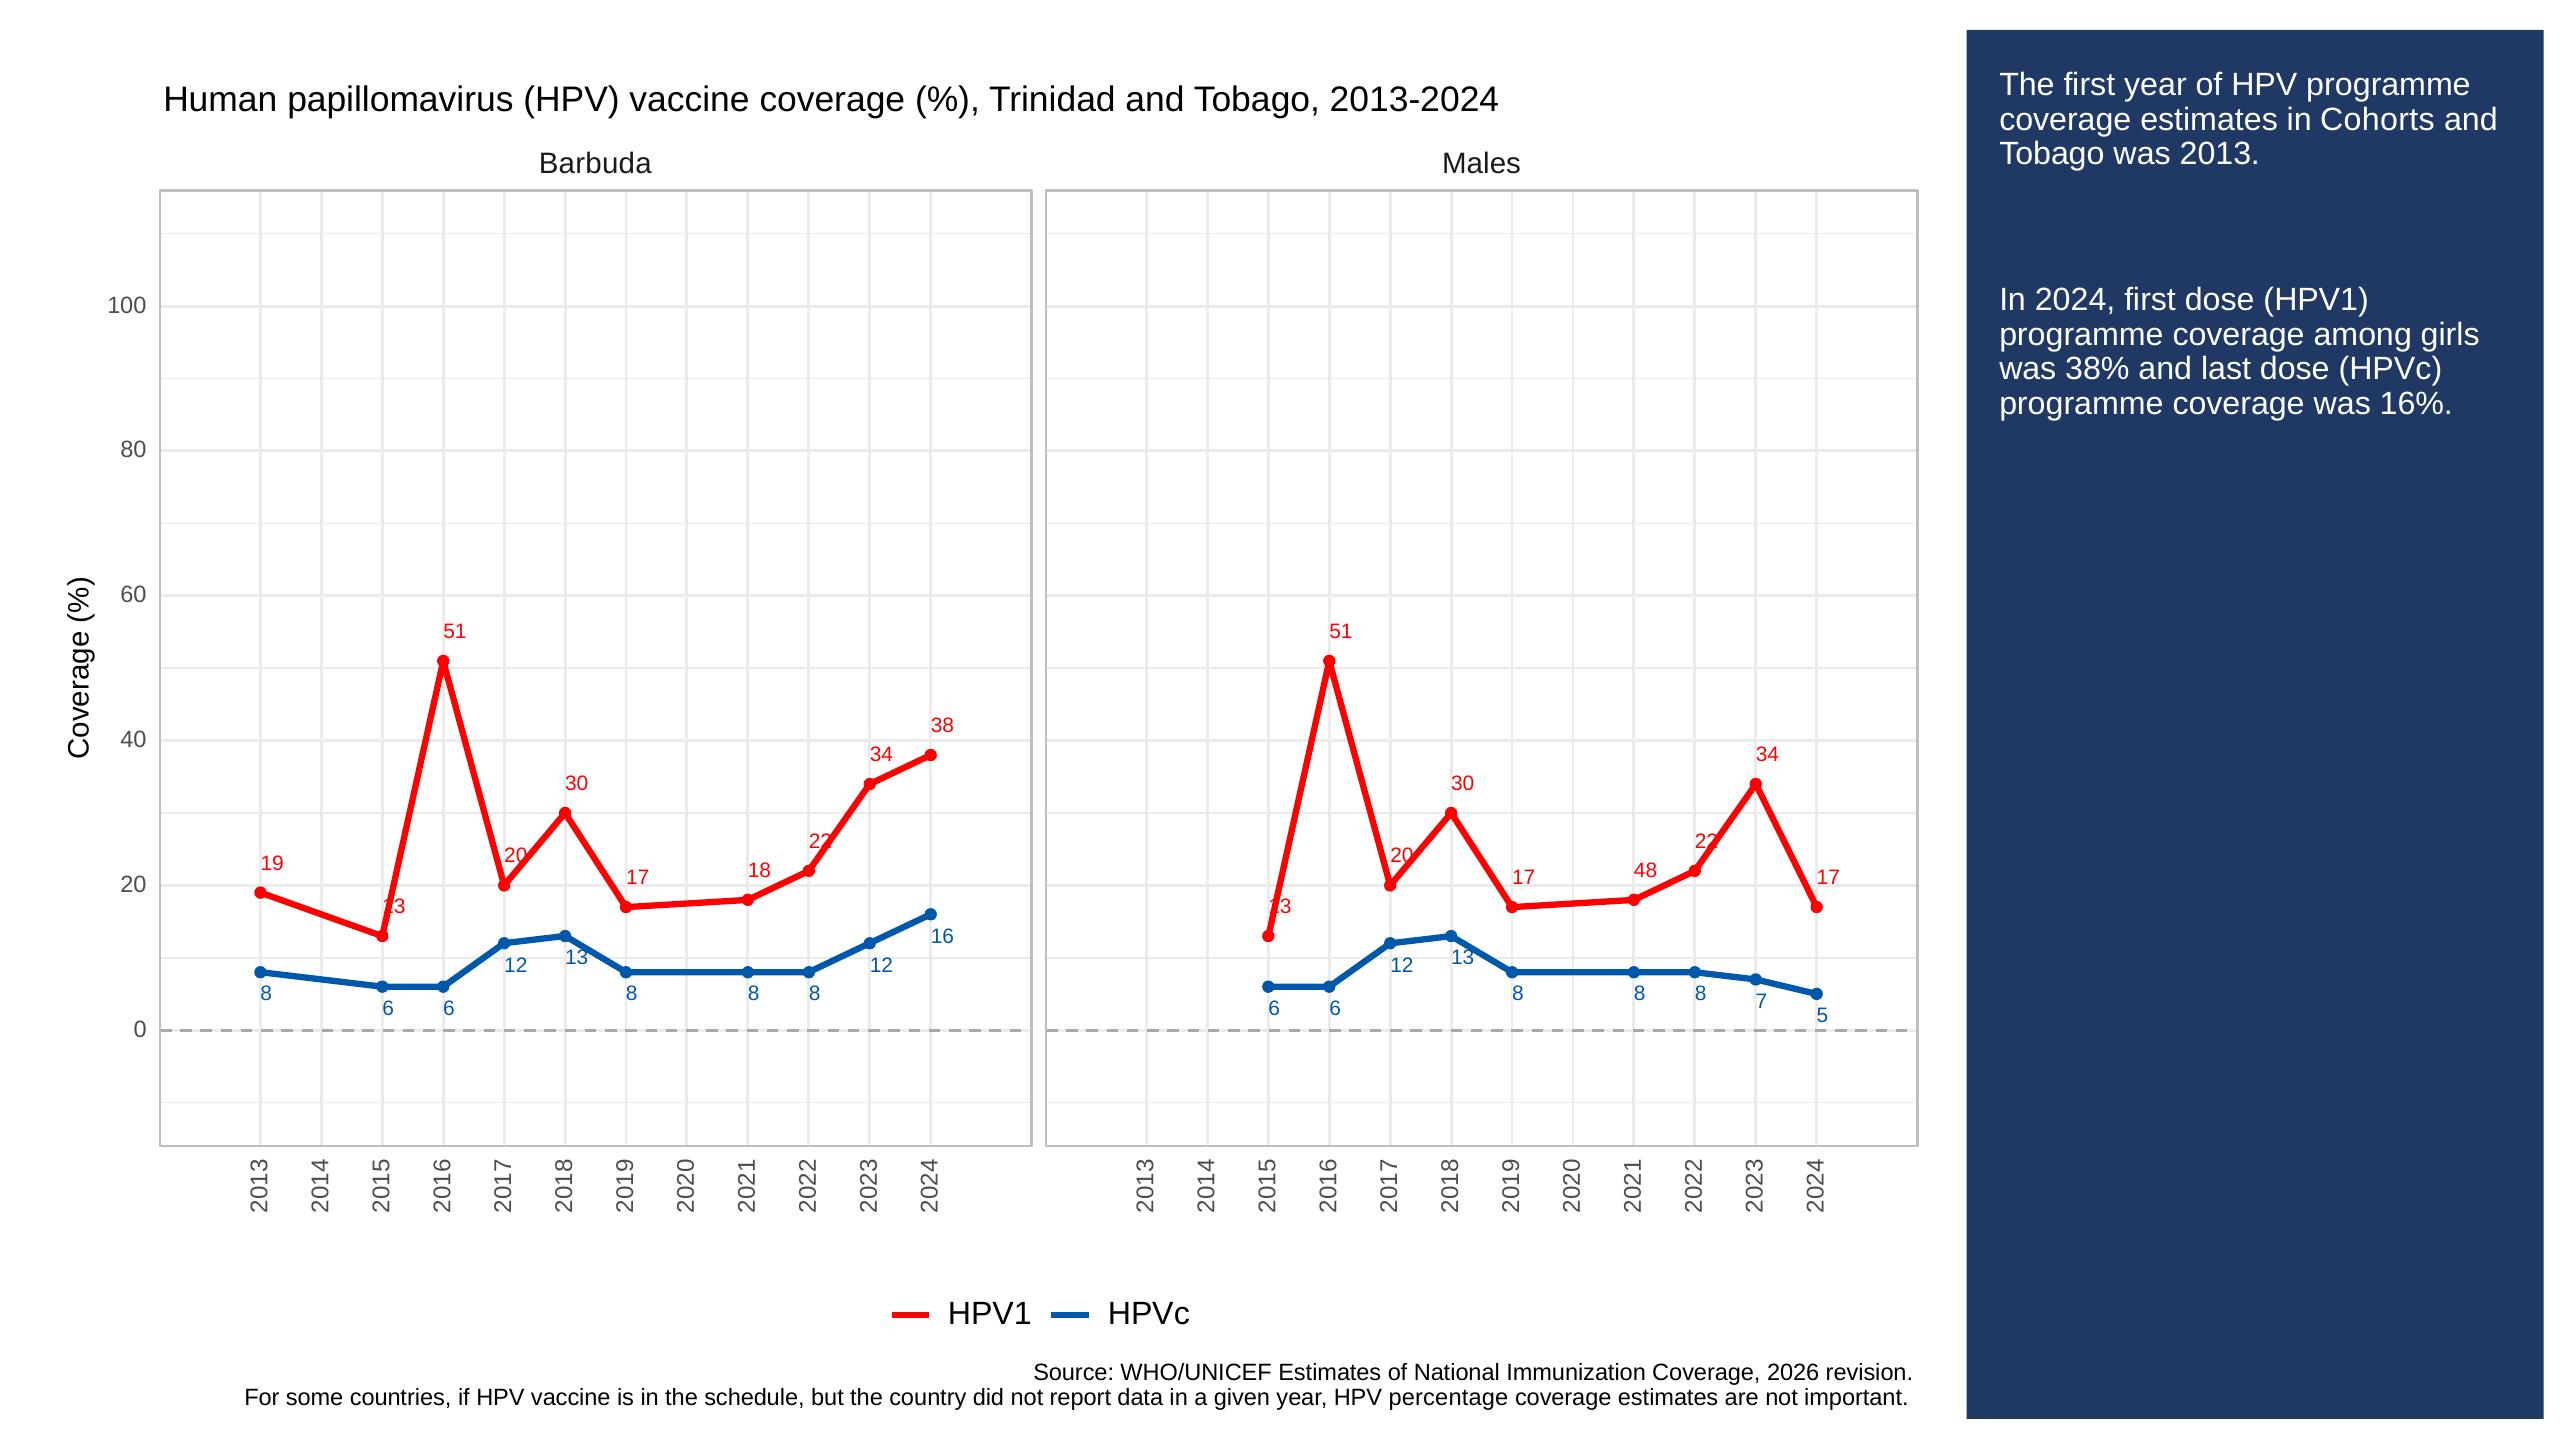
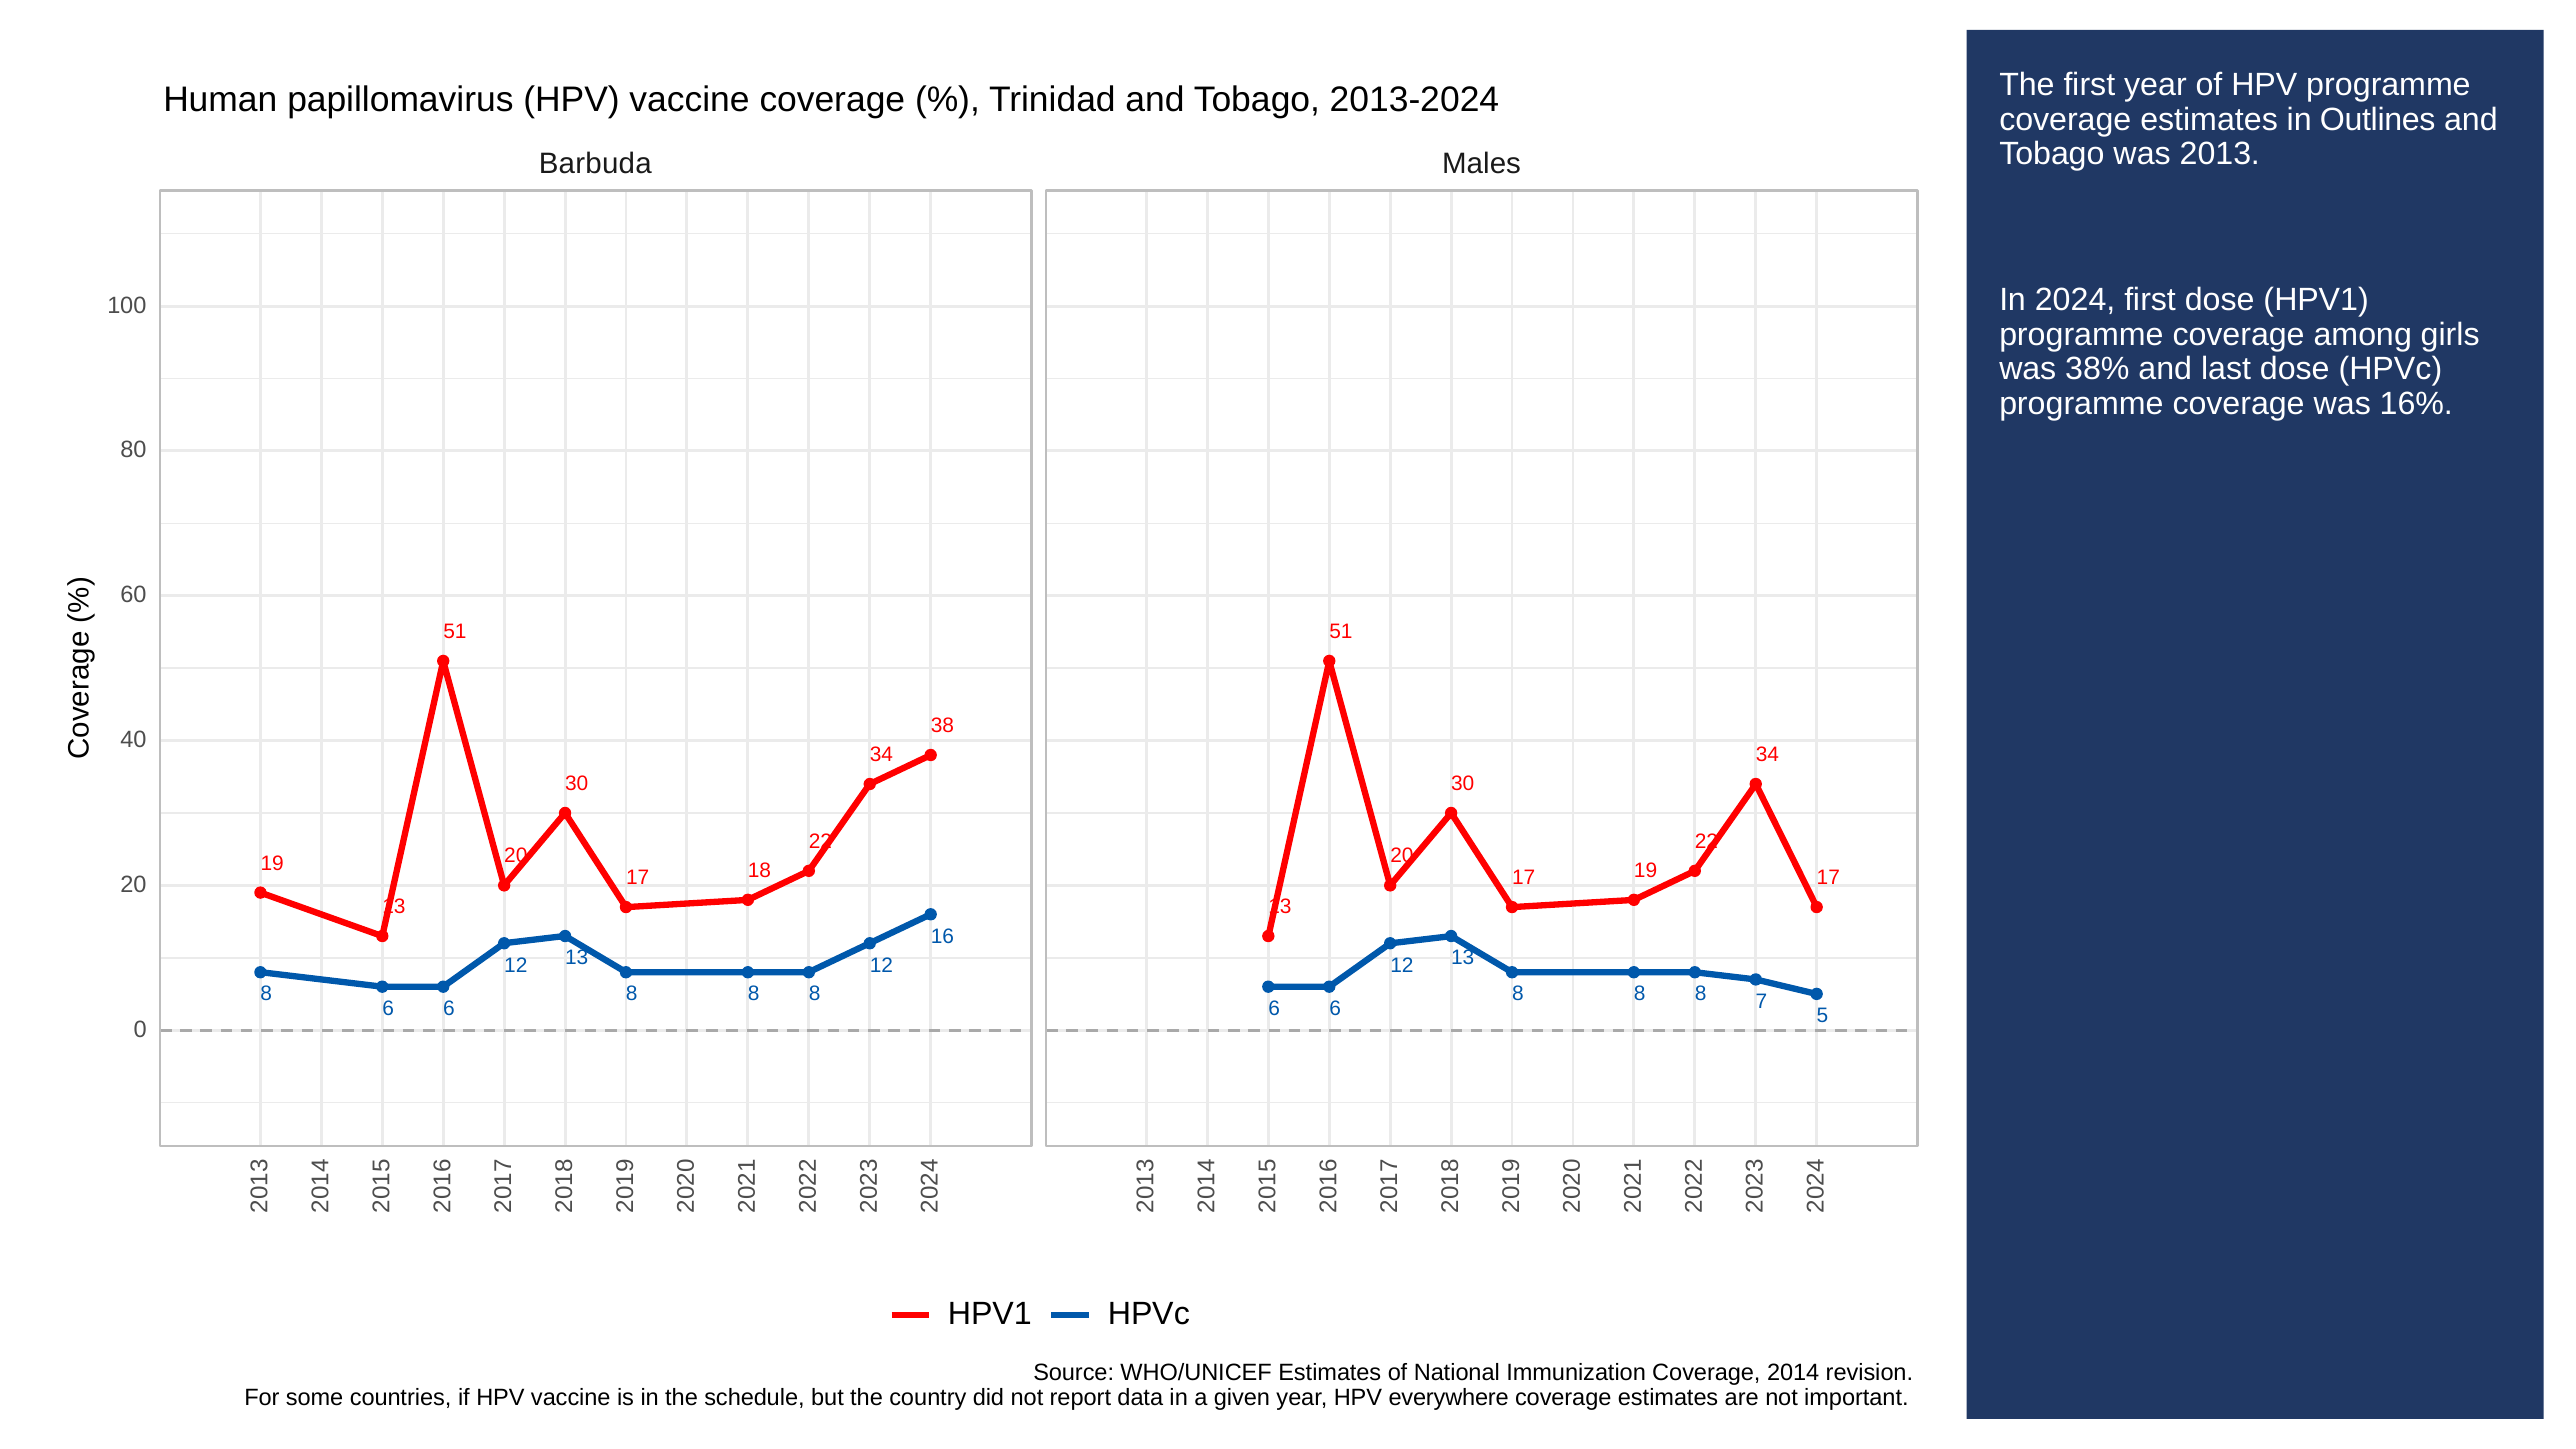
Cohorts: Cohorts -> Outlines
17 48: 48 -> 19
2026: 2026 -> 2014
percentage: percentage -> everywhere
